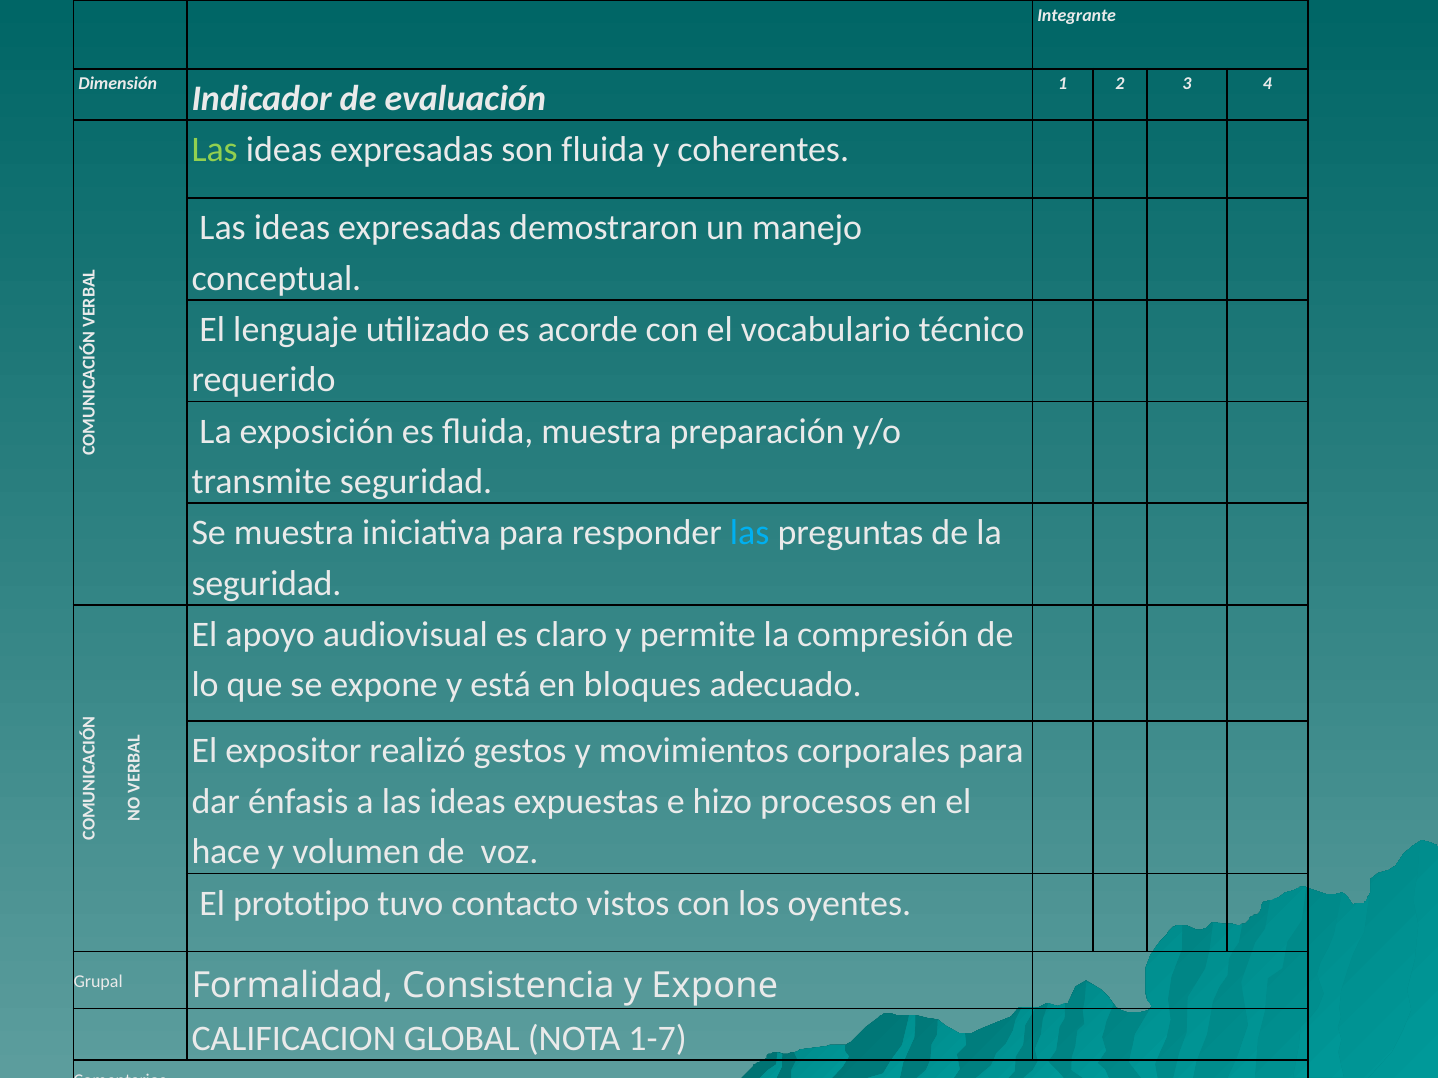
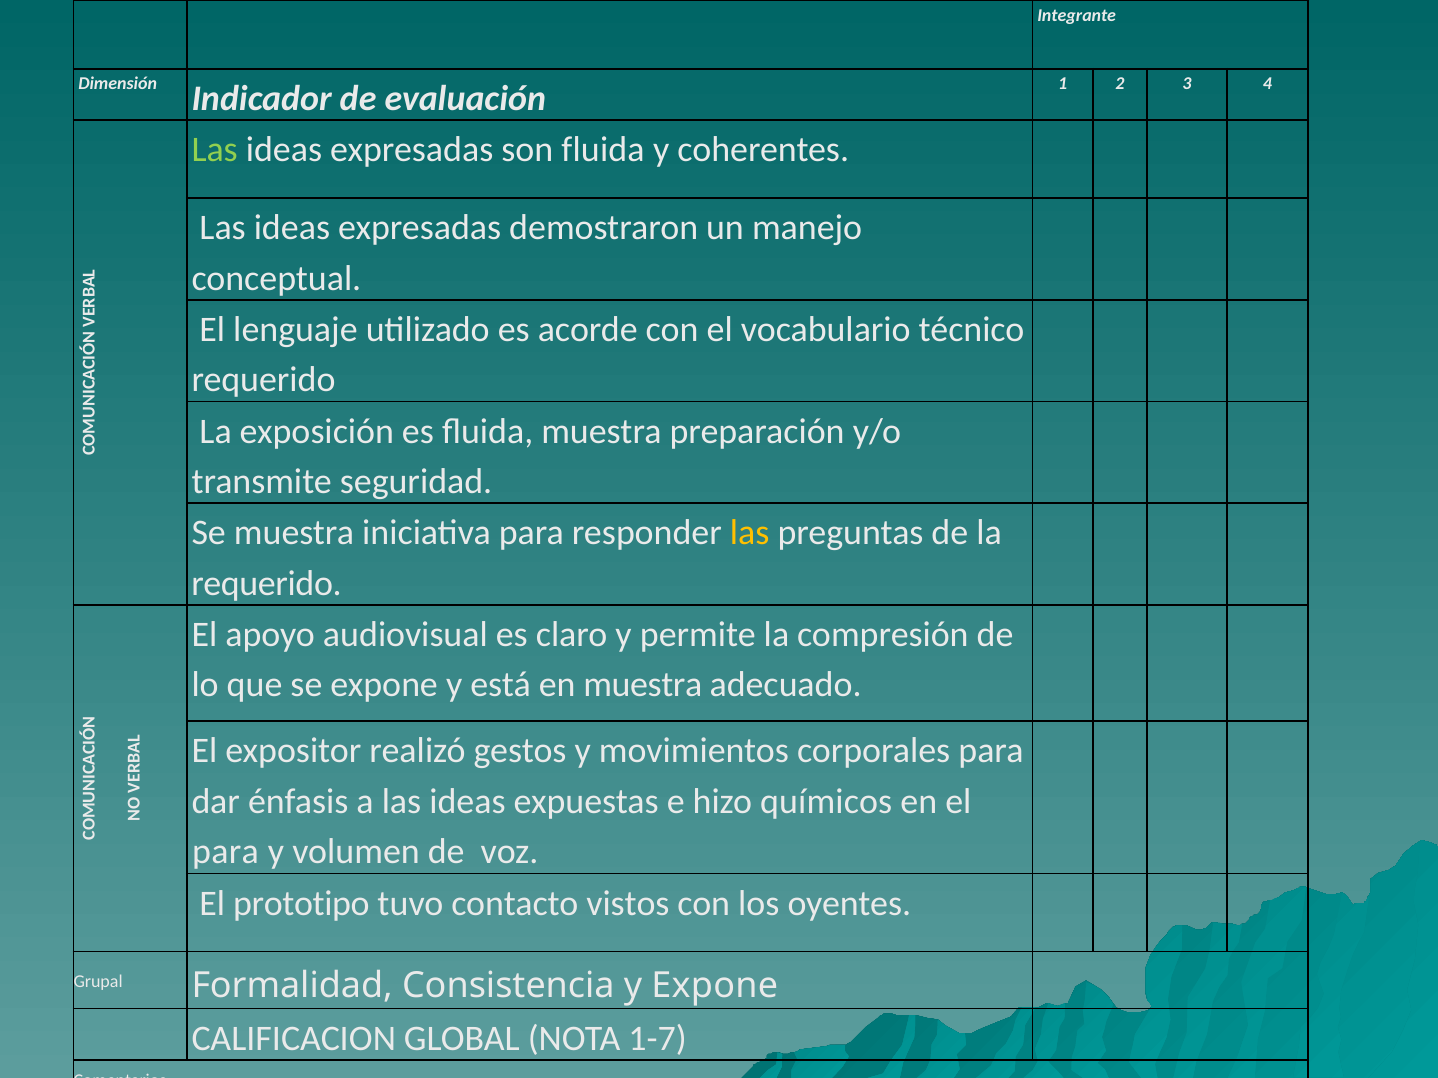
las at (750, 533) colour: light blue -> yellow
seguridad at (266, 584): seguridad -> requerido
en bloques: bloques -> muestra
procesos: procesos -> químicos
hace at (226, 852): hace -> para
